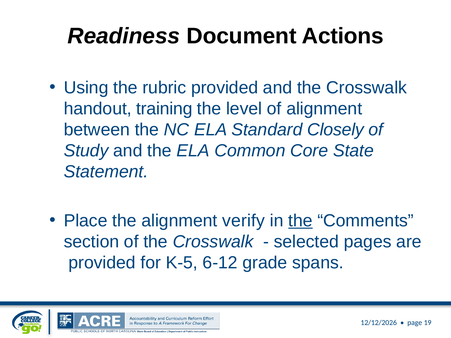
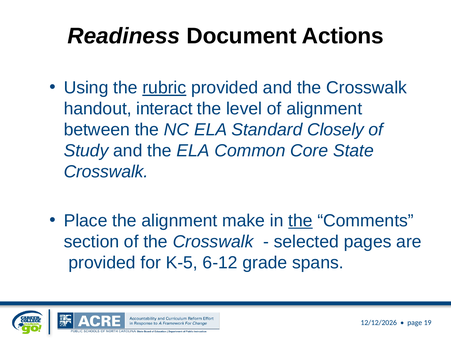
rubric underline: none -> present
training: training -> interact
Statement at (106, 172): Statement -> Crosswalk
verify: verify -> make
